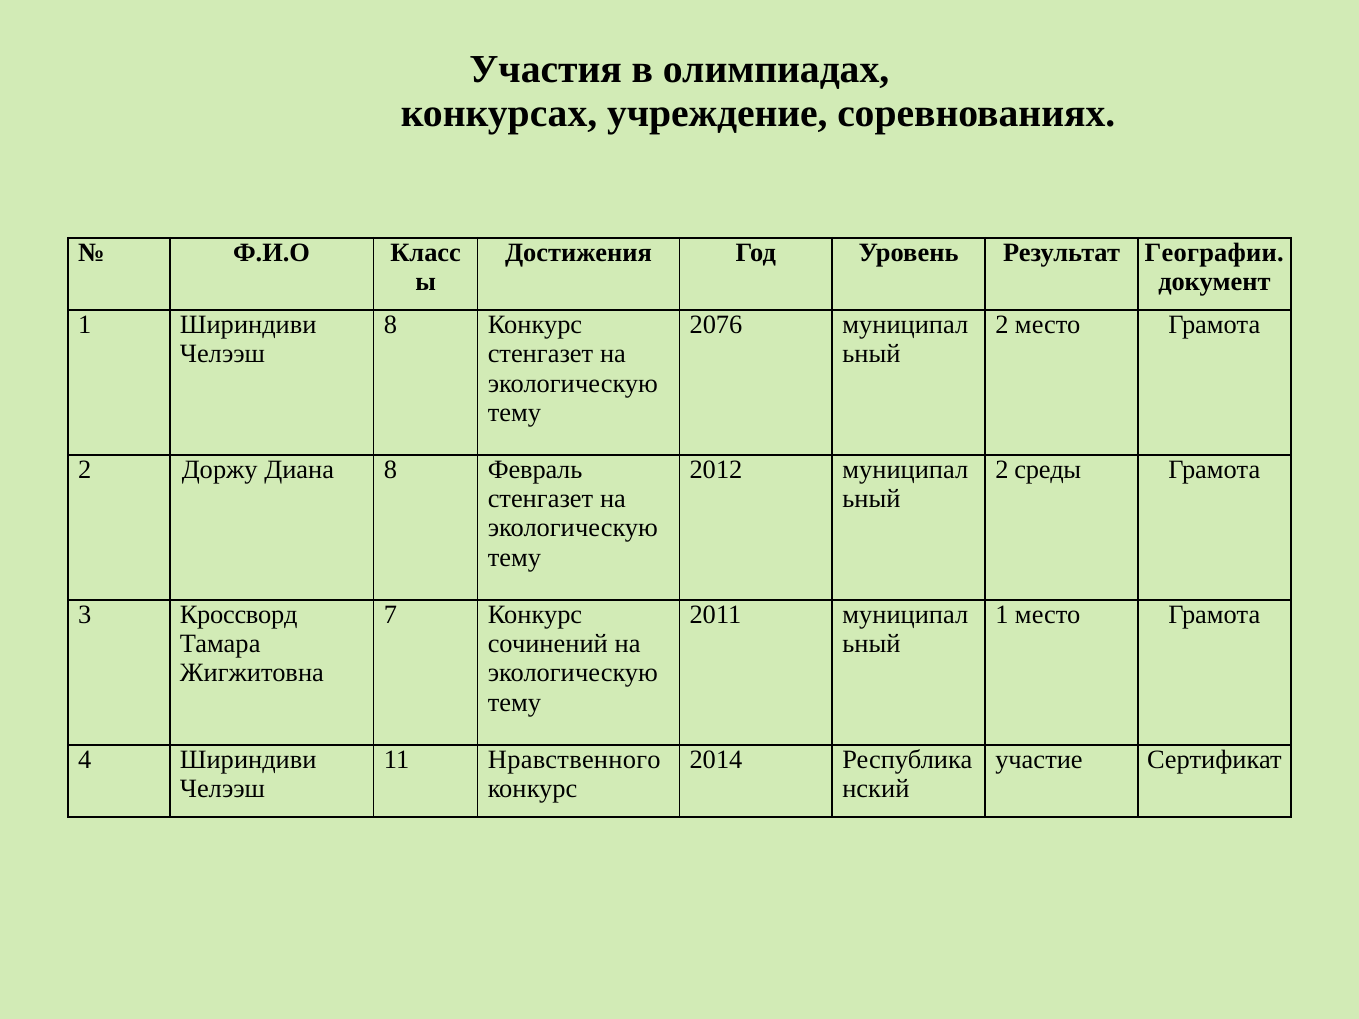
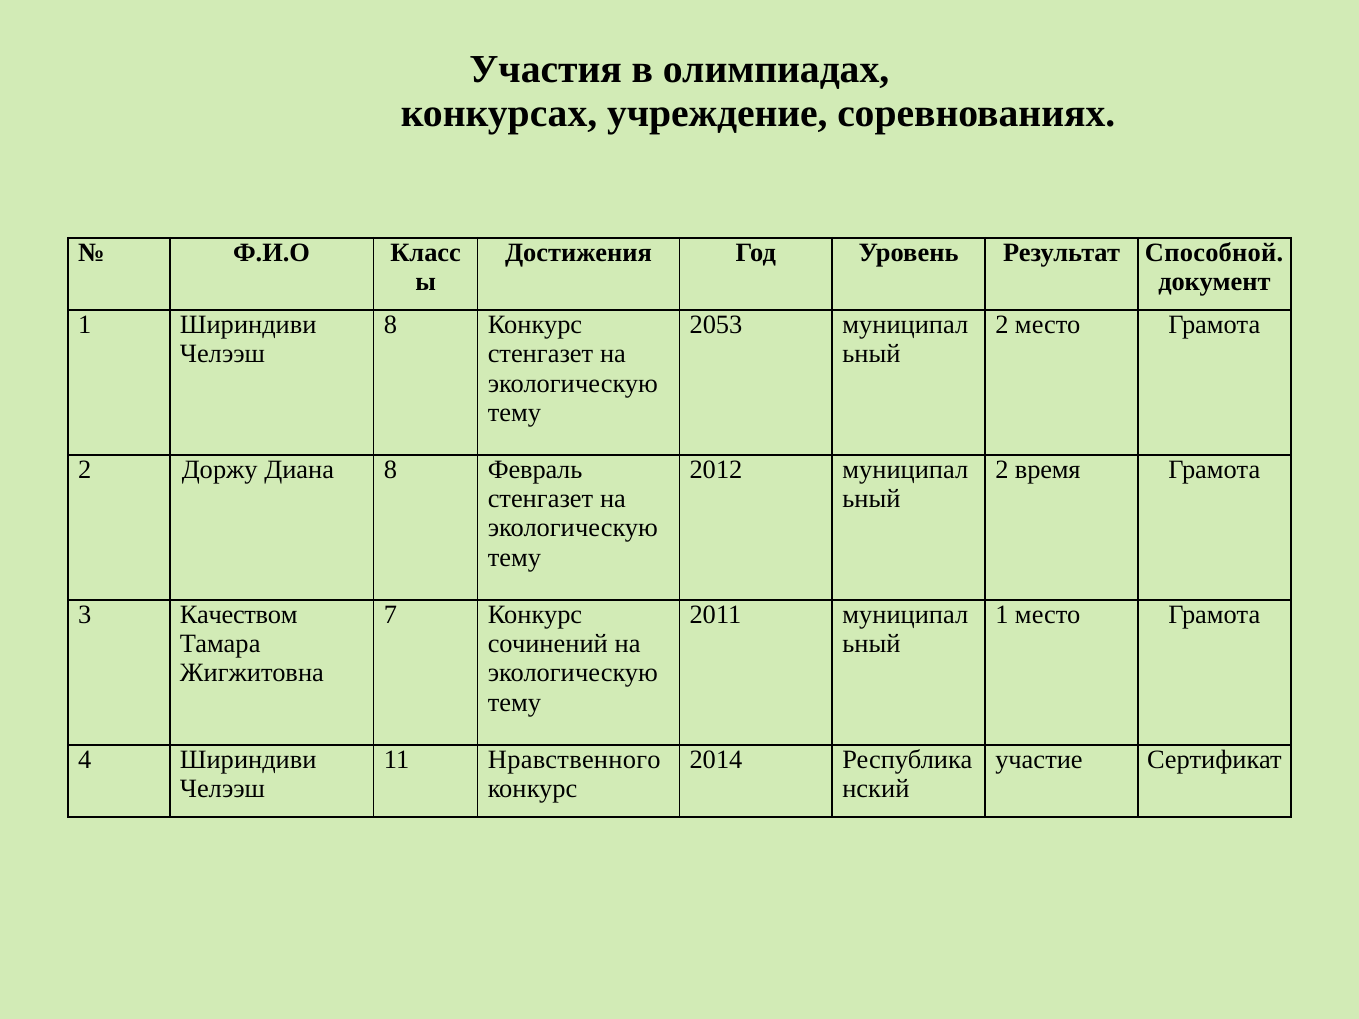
Географии: Географии -> Способной
2076: 2076 -> 2053
среды: среды -> время
Кроссворд: Кроссворд -> Качеством
